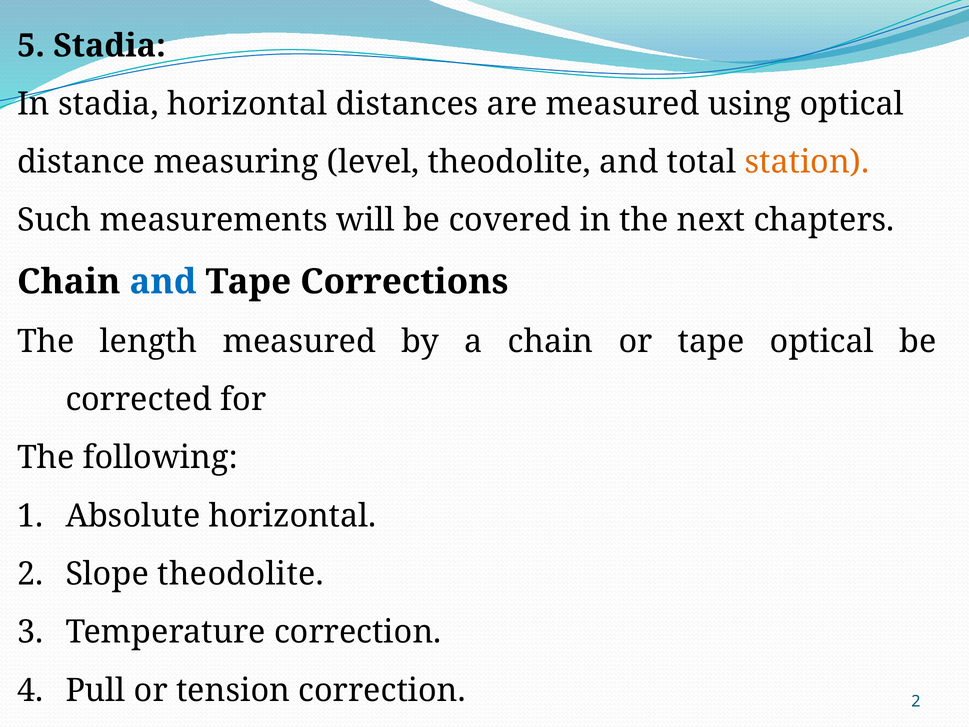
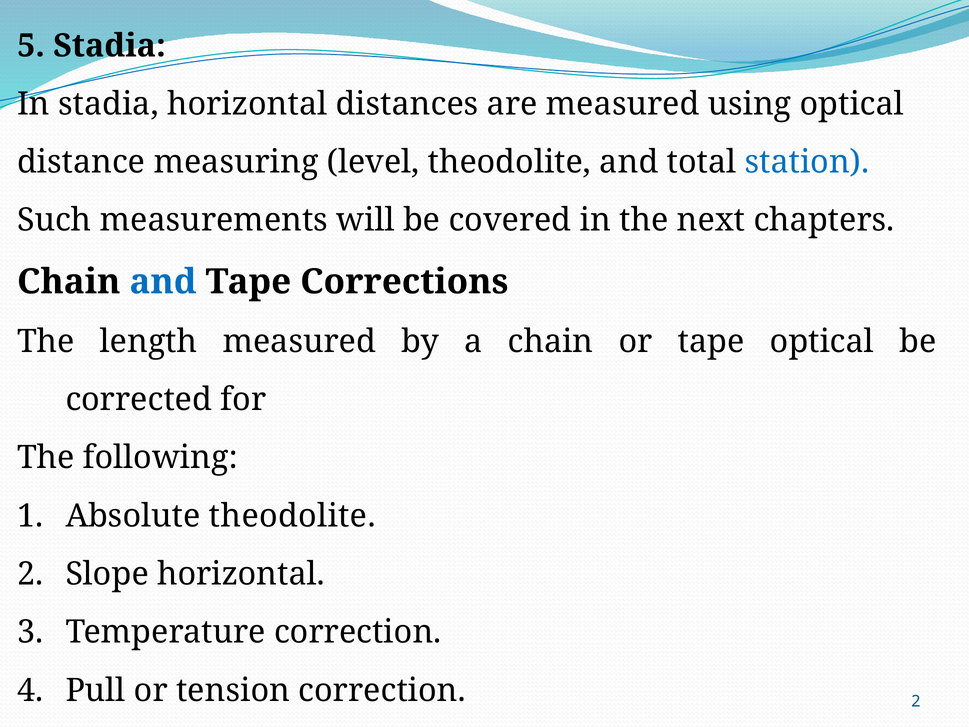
station colour: orange -> blue
Absolute horizontal: horizontal -> theodolite
Slope theodolite: theodolite -> horizontal
